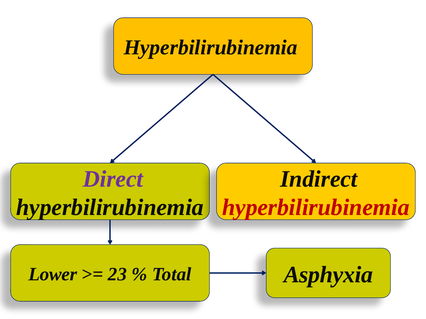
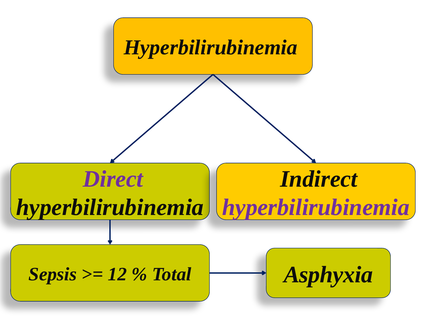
hyperbilirubinemia at (316, 208) colour: red -> purple
Lower: Lower -> Sepsis
23: 23 -> 12
